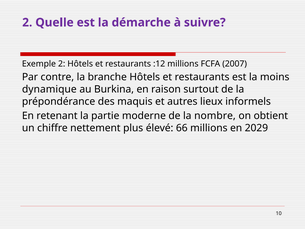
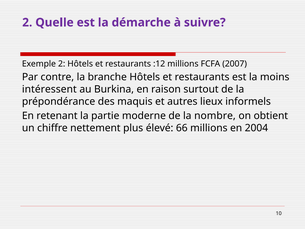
dynamique: dynamique -> intéressent
2029: 2029 -> 2004
